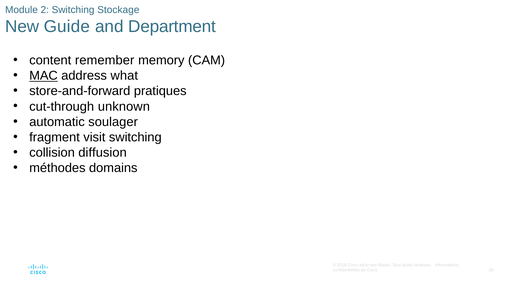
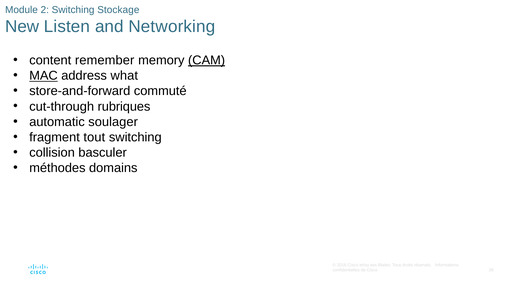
Guide: Guide -> Listen
Department: Department -> Networking
CAM underline: none -> present
pratiques: pratiques -> commuté
unknown: unknown -> rubriques
visit: visit -> tout
diffusion: diffusion -> basculer
